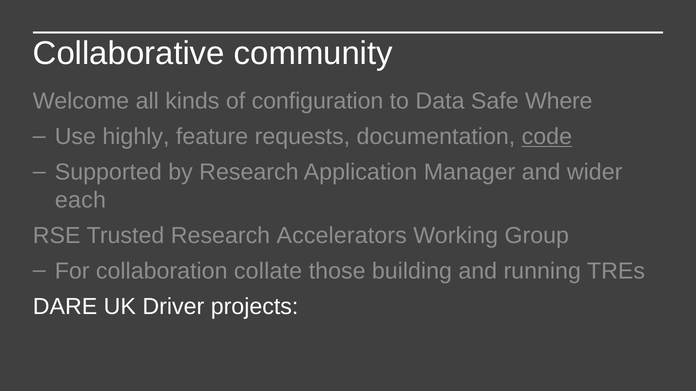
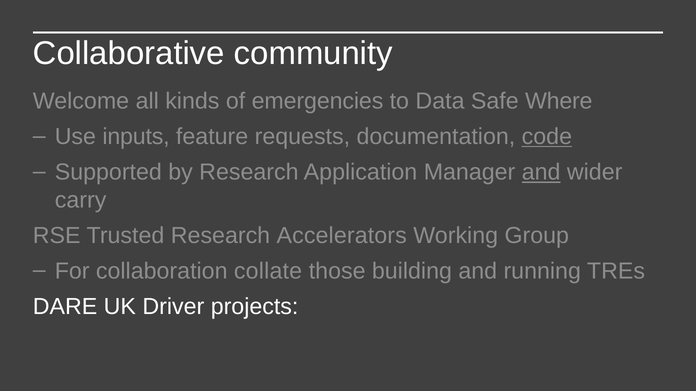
configuration: configuration -> emergencies
highly: highly -> inputs
and at (541, 172) underline: none -> present
each: each -> carry
